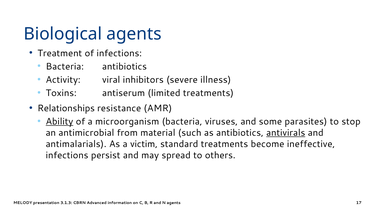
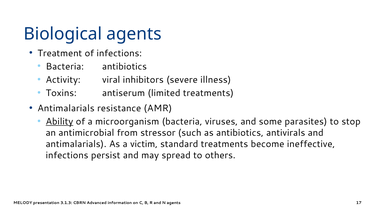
Relationships at (66, 108): Relationships -> Antimalarials
material: material -> stressor
antivirals underline: present -> none
